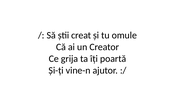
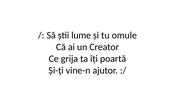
creat: creat -> lume
